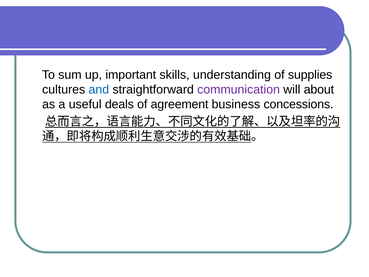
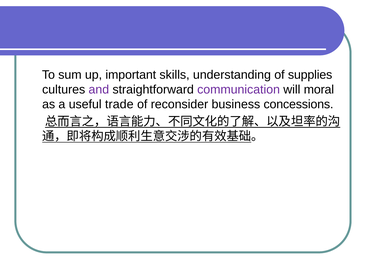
and colour: blue -> purple
about: about -> moral
deals: deals -> trade
agreement: agreement -> reconsider
